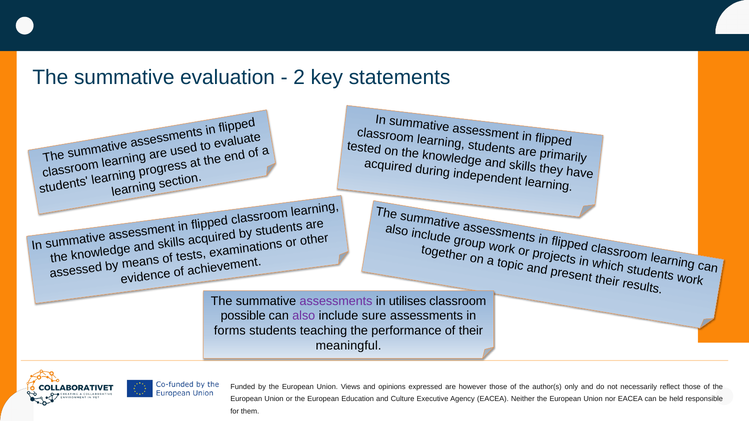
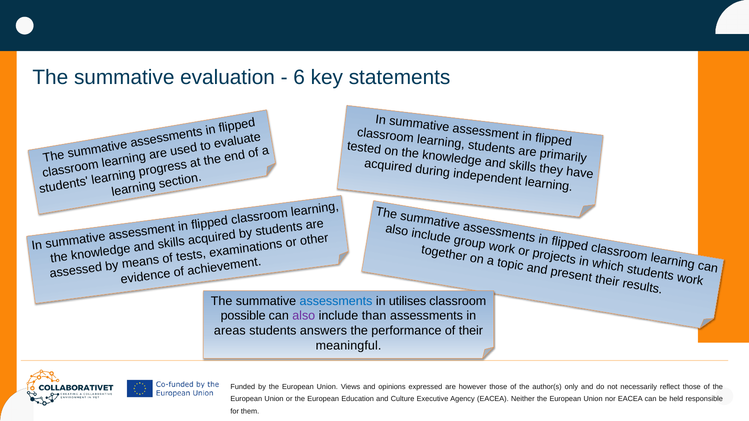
2: 2 -> 6
assessments at (336, 301) colour: purple -> blue
sure: sure -> than
forms: forms -> areas
teaching: teaching -> answers
